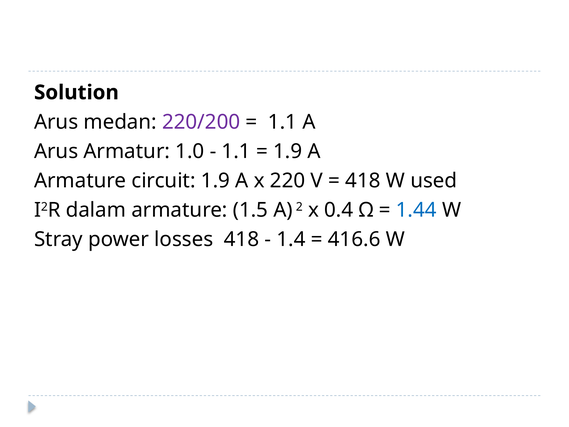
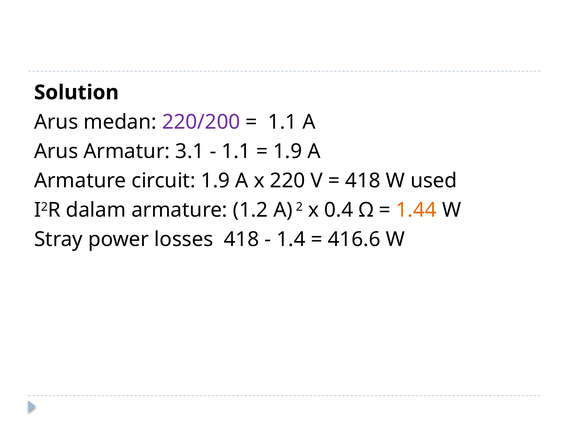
1.0: 1.0 -> 3.1
1.5: 1.5 -> 1.2
1.44 colour: blue -> orange
